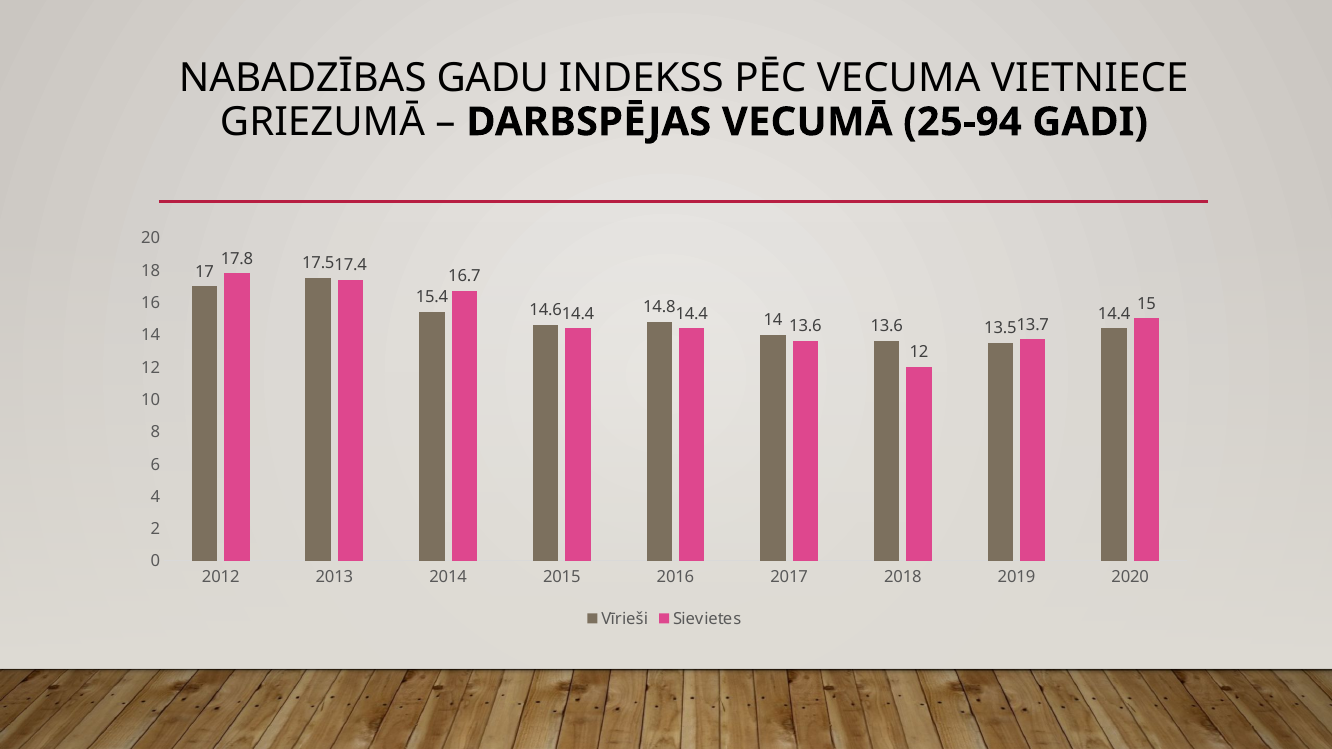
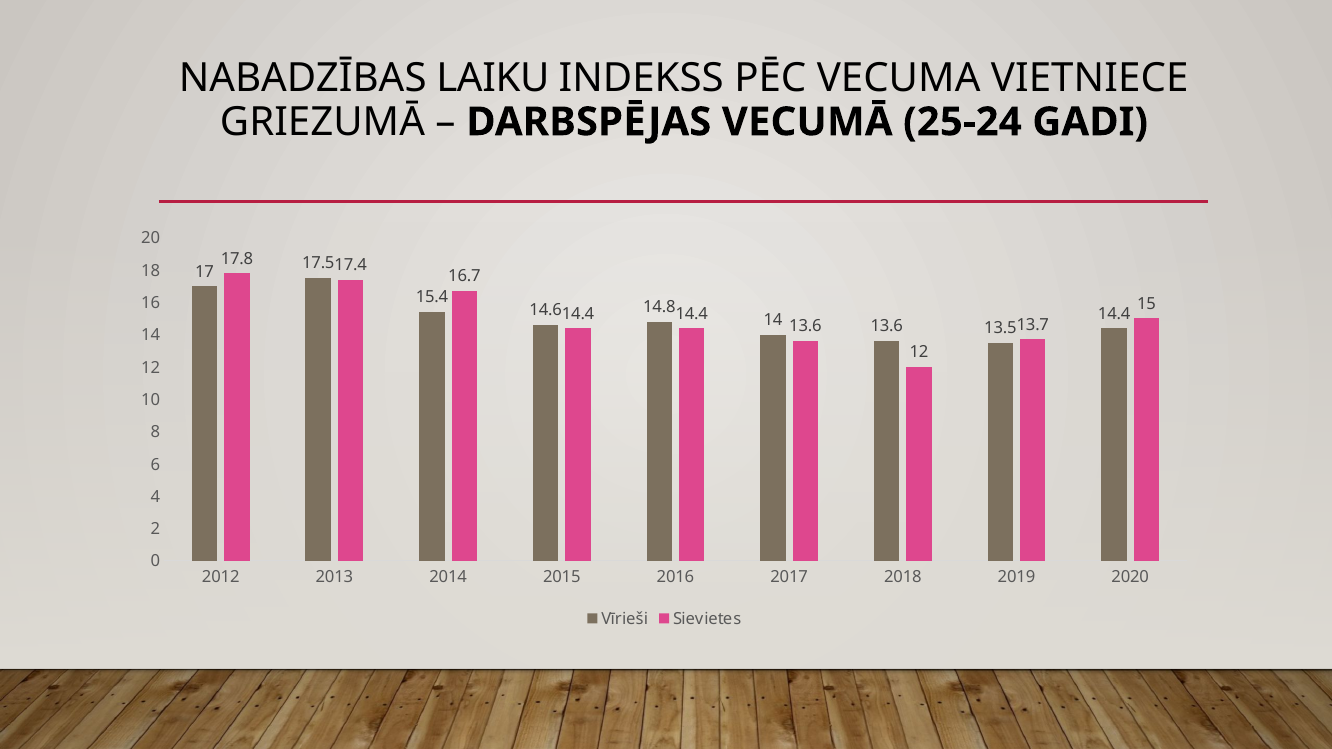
GADU: GADU -> LAIKU
25-94: 25-94 -> 25-24
